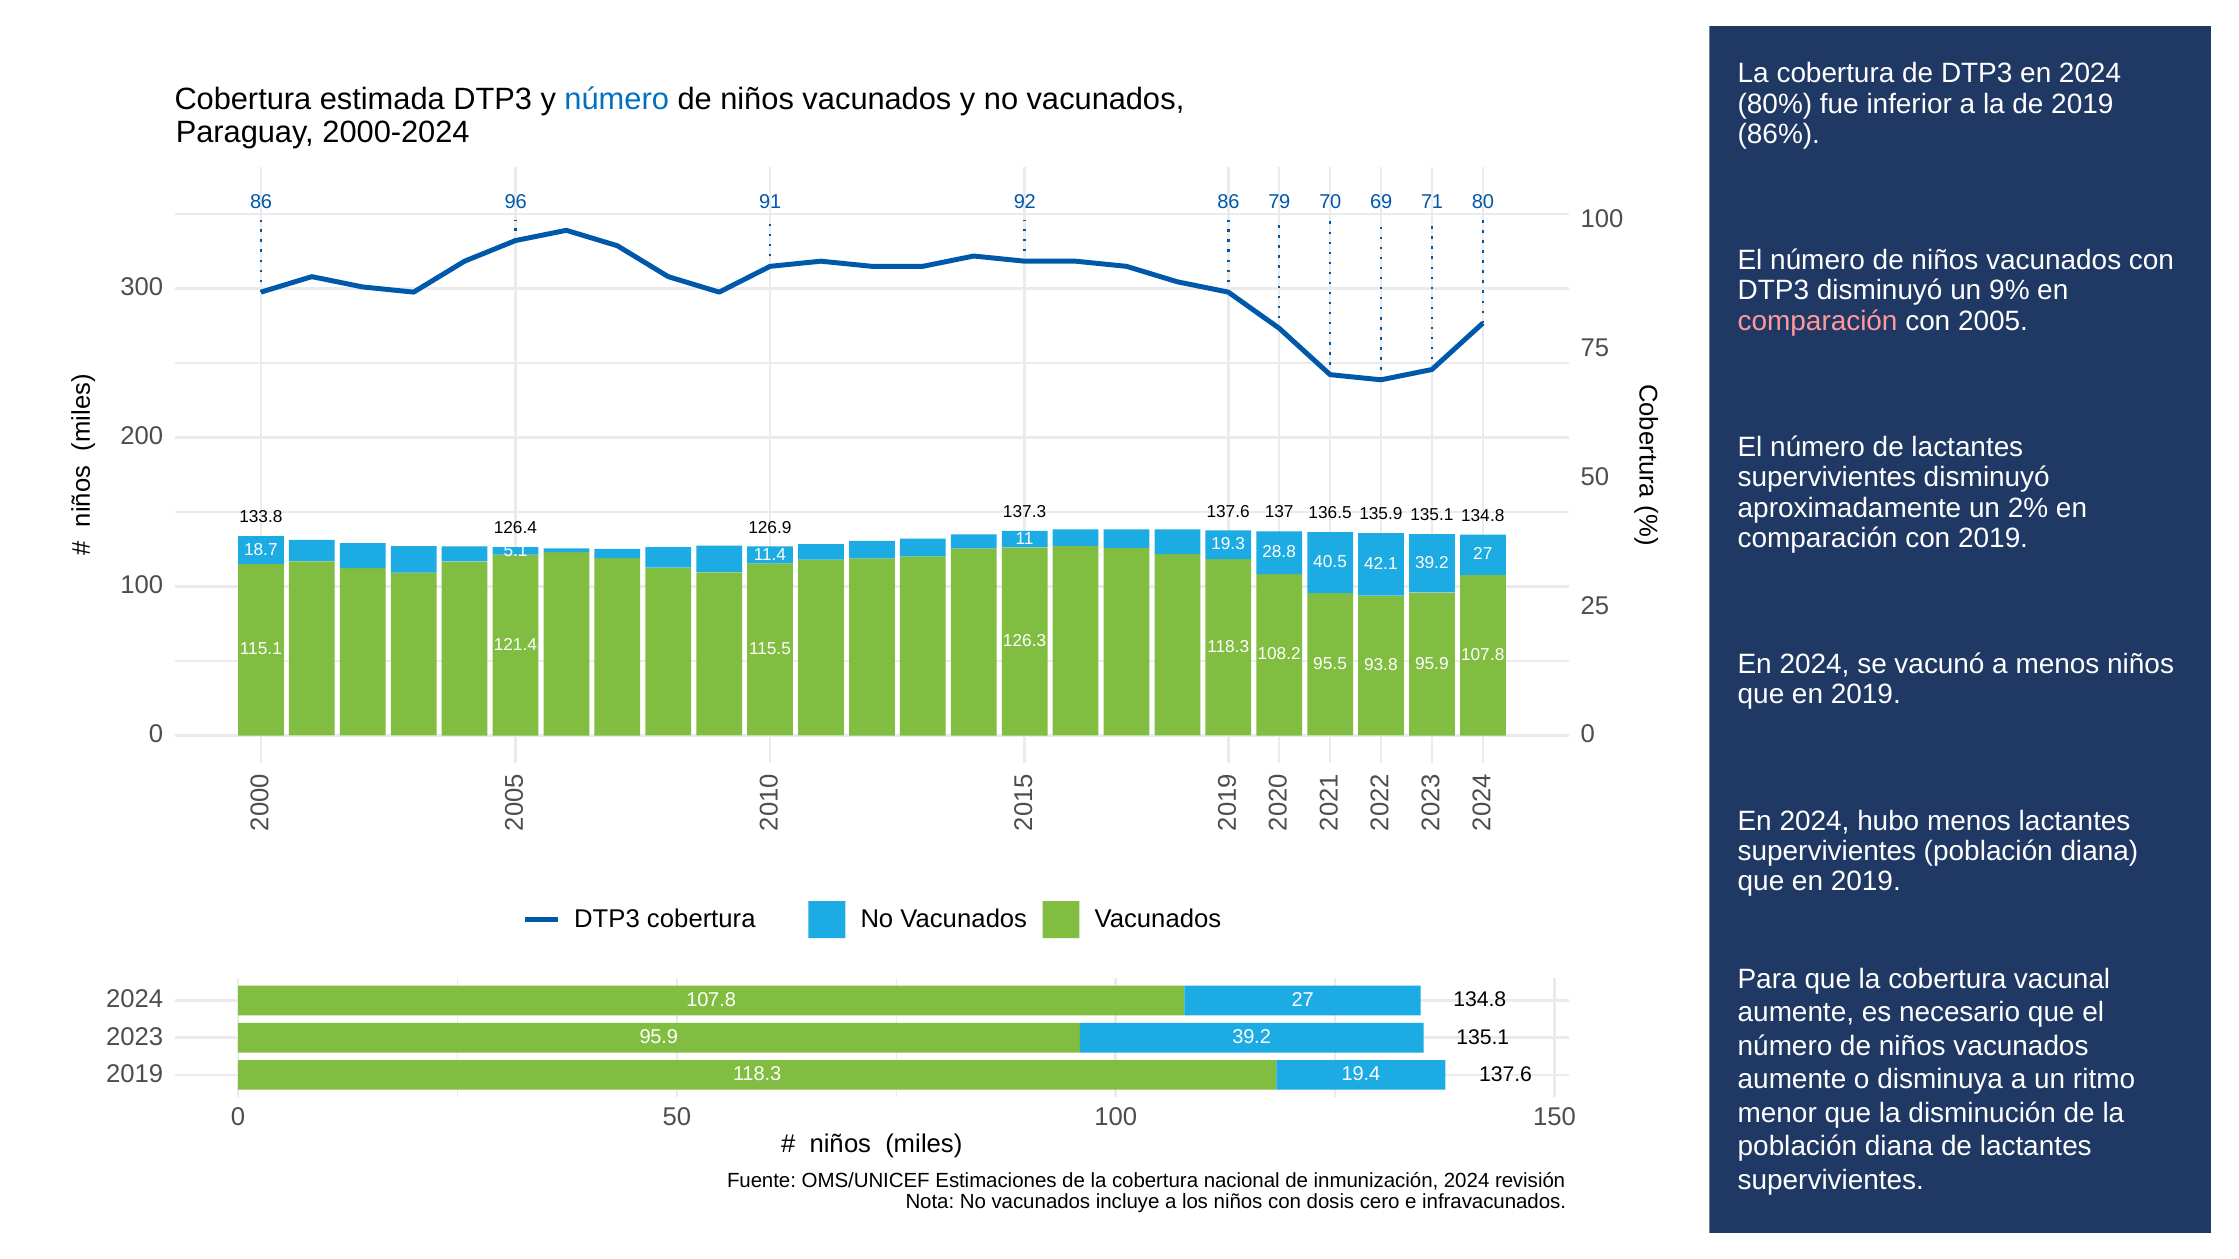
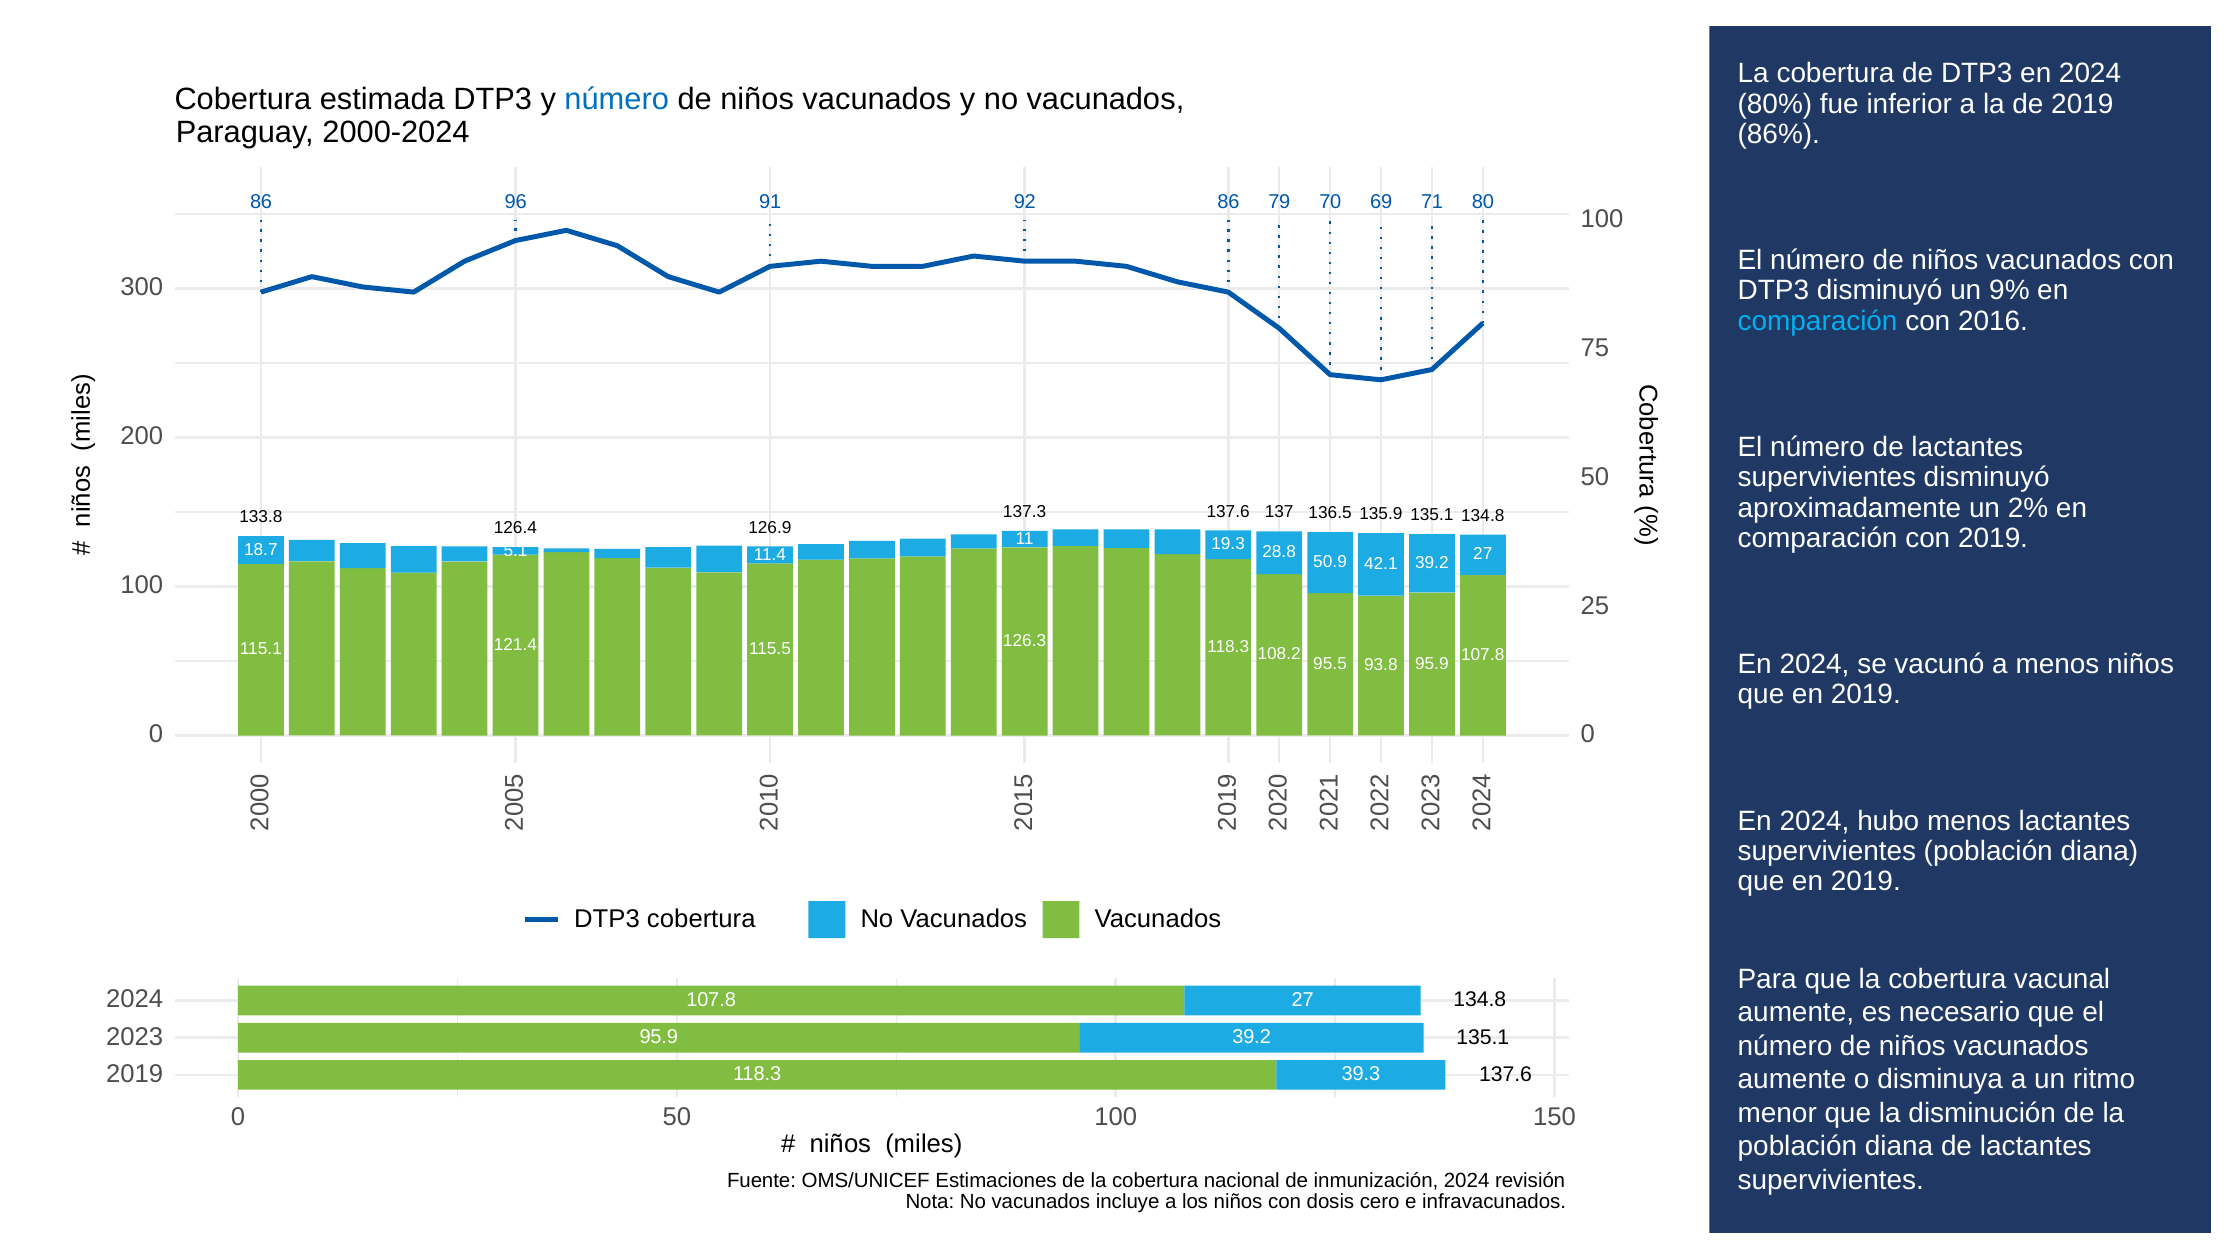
comparación at (1818, 321) colour: pink -> light blue
2005: 2005 -> 2016
40.5: 40.5 -> 50.9
19.4: 19.4 -> 39.3
